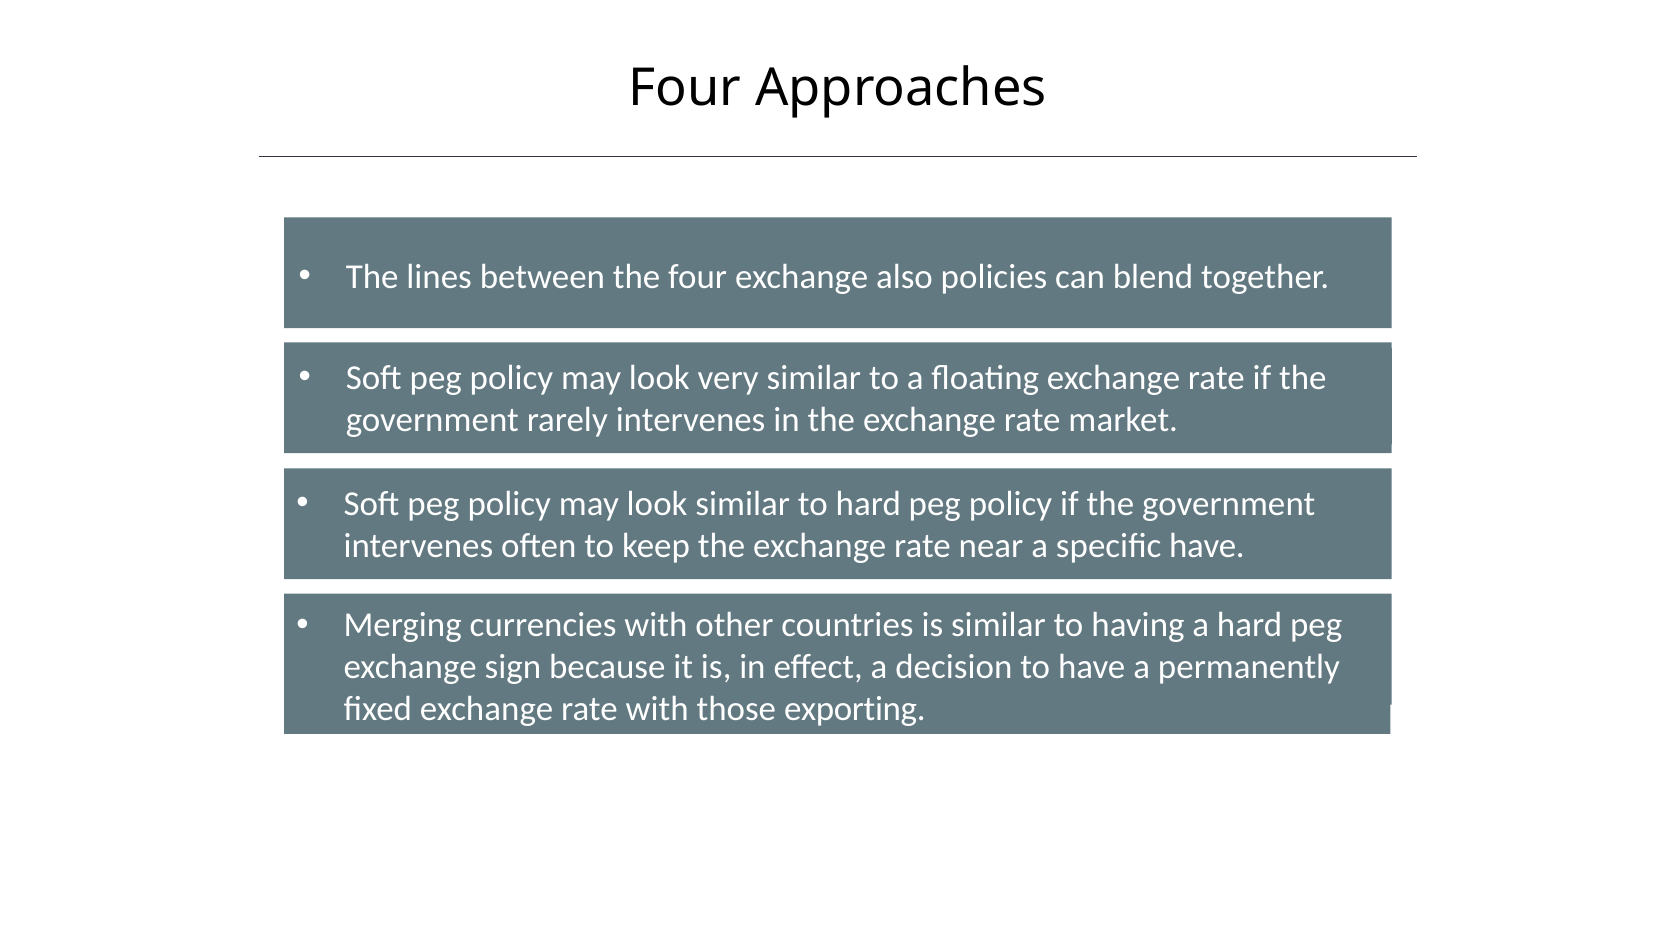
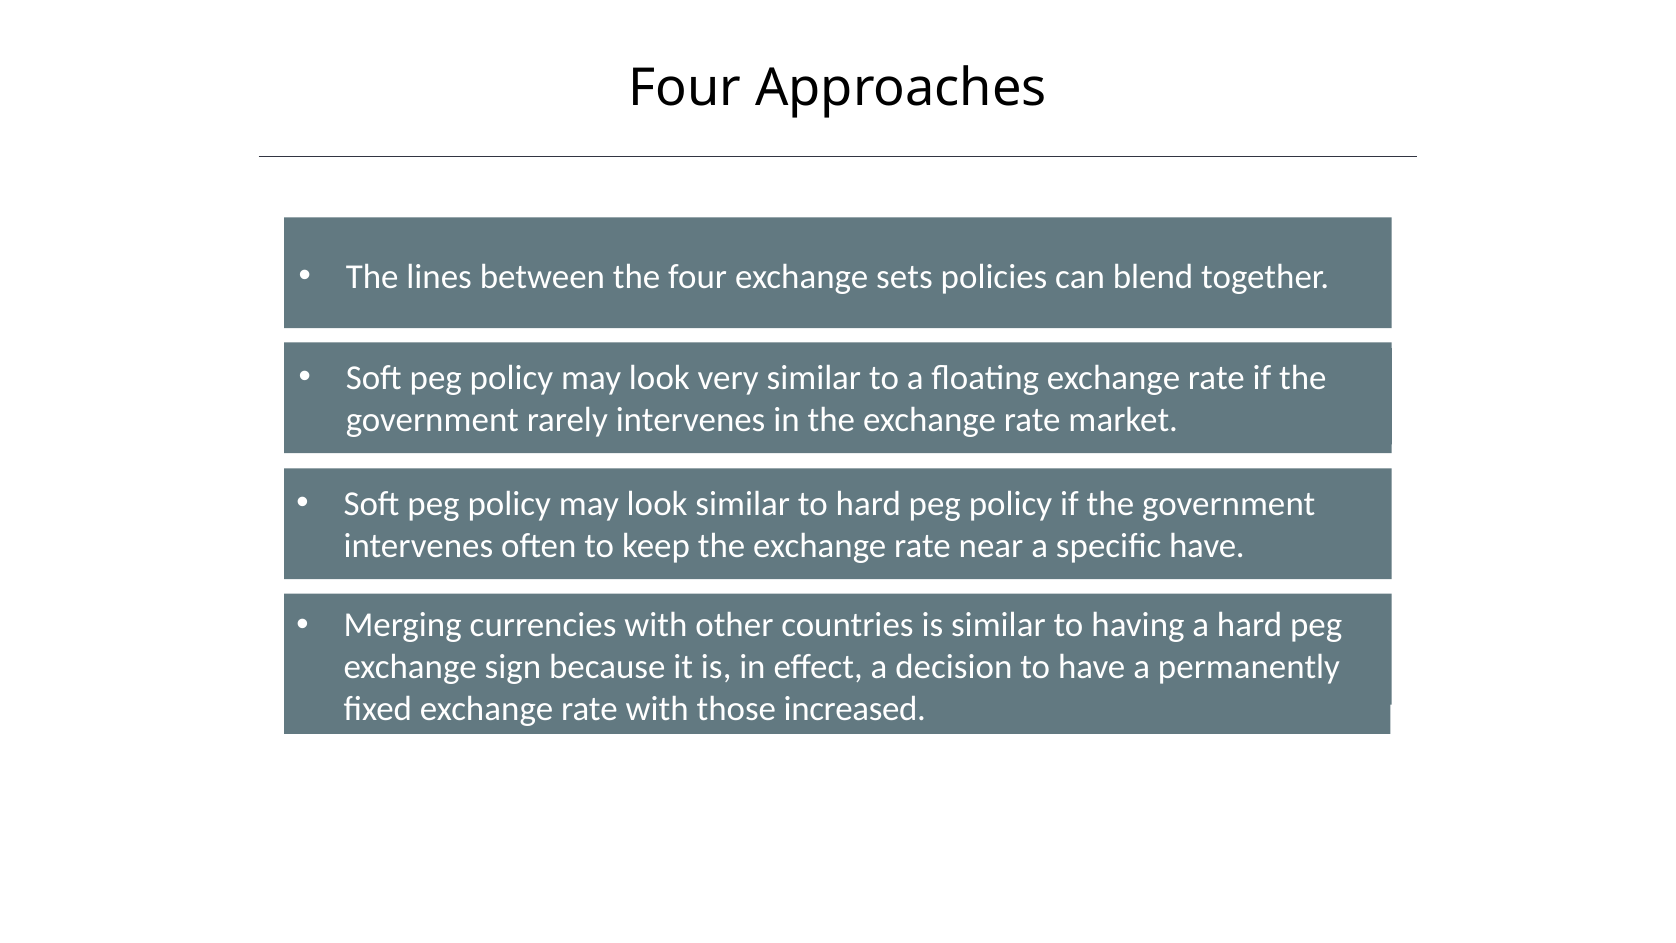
also: also -> sets
exporting: exporting -> increased
